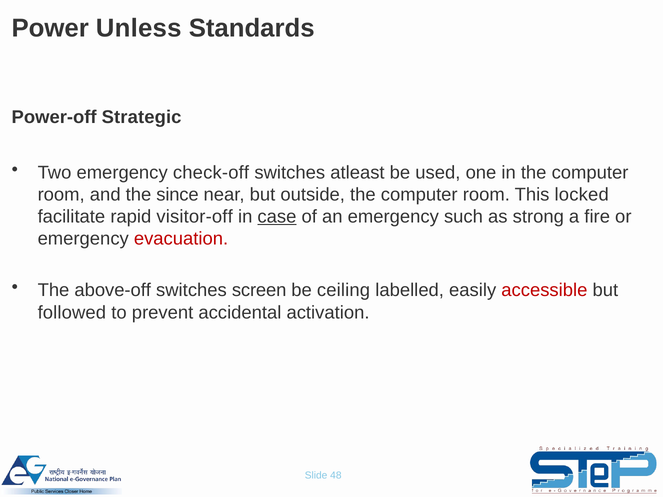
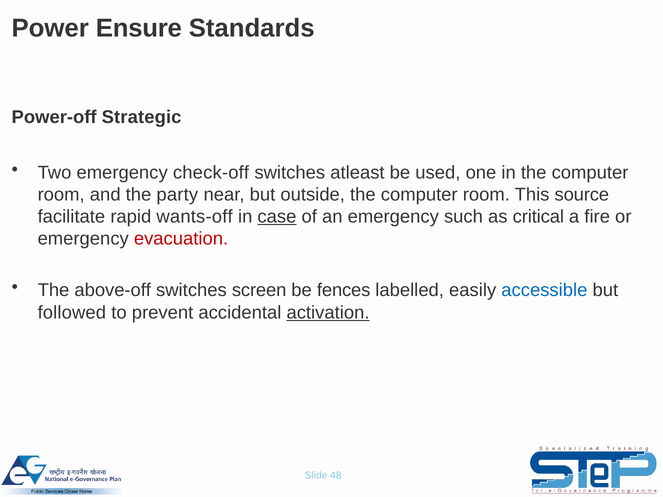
Unless: Unless -> Ensure
since: since -> party
locked: locked -> source
visitor-off: visitor-off -> wants-off
strong: strong -> critical
ceiling: ceiling -> fences
accessible colour: red -> blue
activation underline: none -> present
